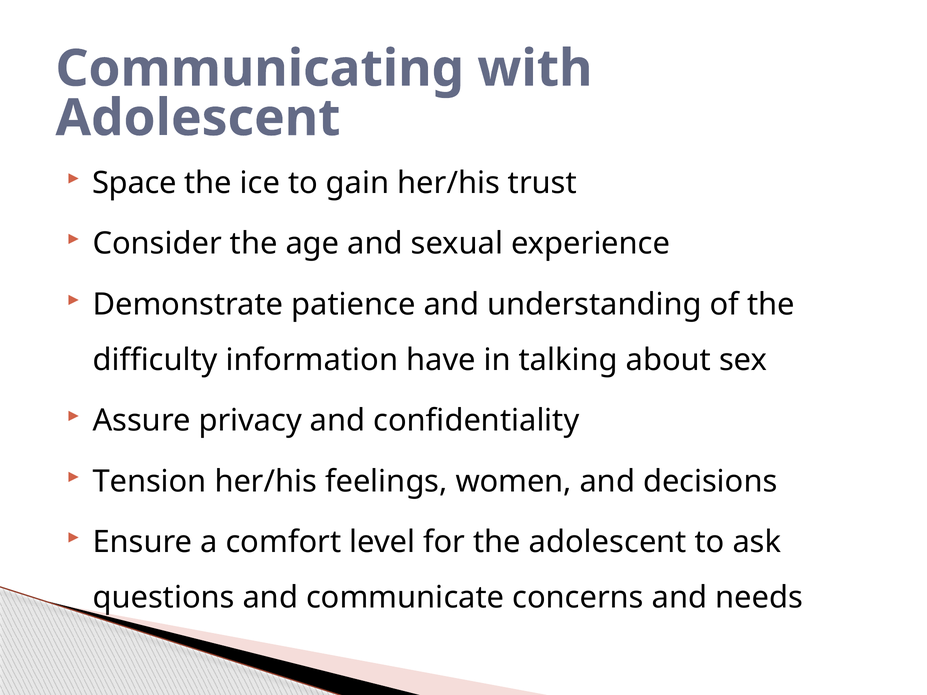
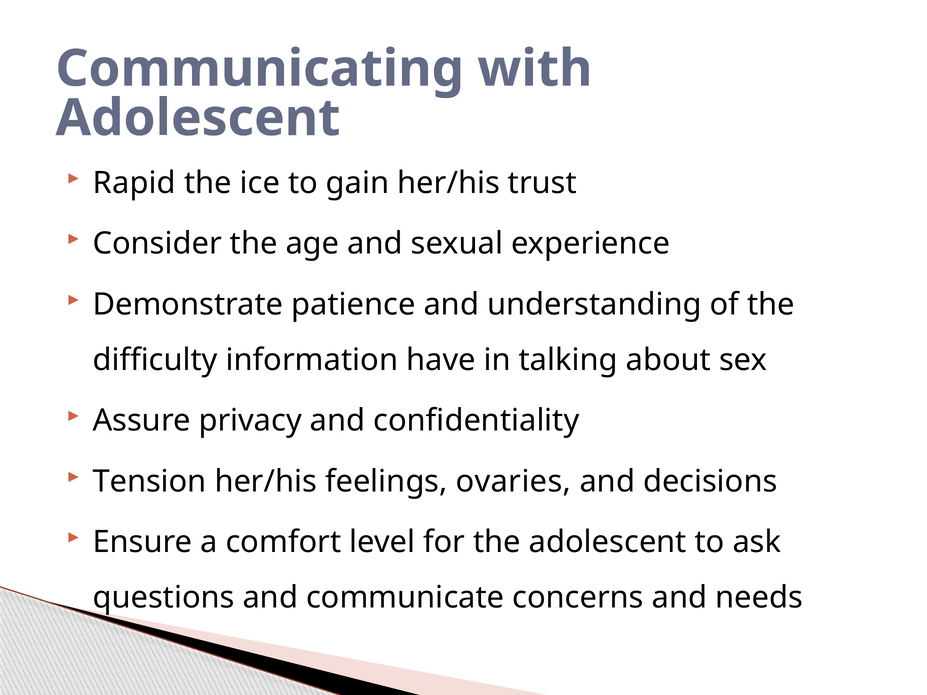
Space: Space -> Rapid
women: women -> ovaries
